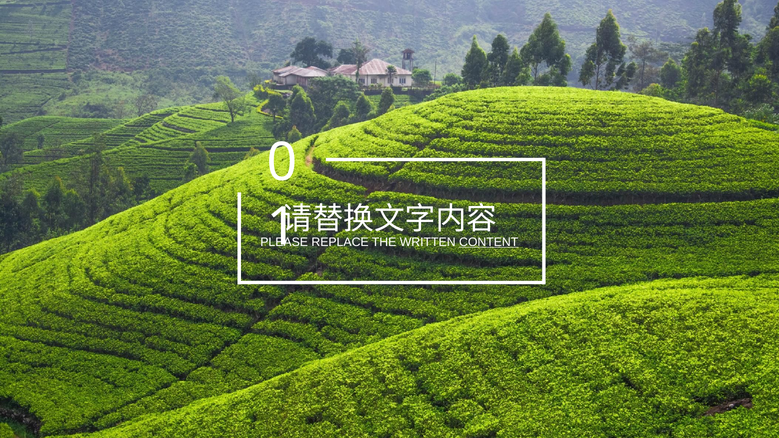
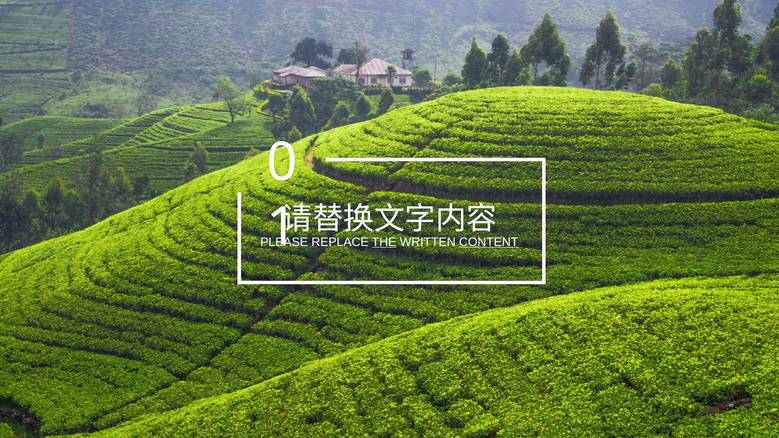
THE underline: none -> present
